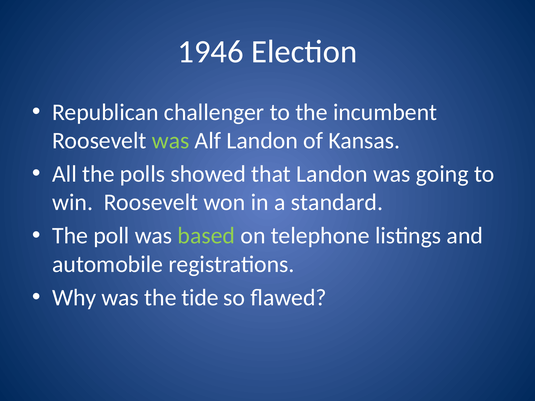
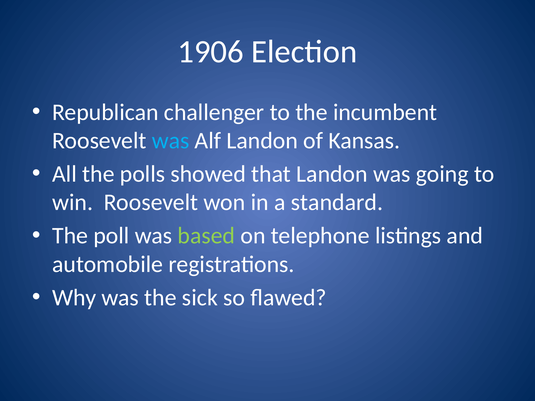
1946: 1946 -> 1906
was at (171, 141) colour: light green -> light blue
tide: tide -> sick
